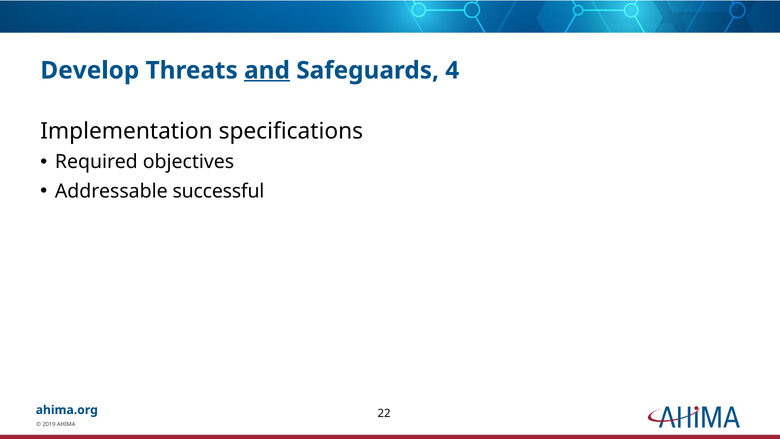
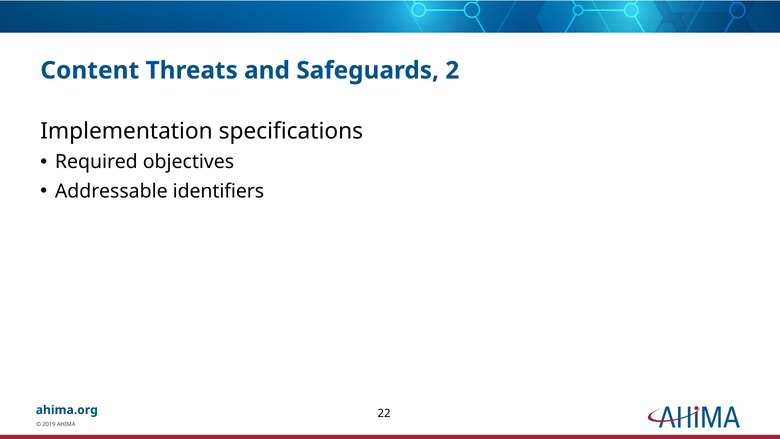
Develop: Develop -> Content
and underline: present -> none
4: 4 -> 2
successful: successful -> identifiers
